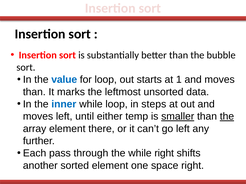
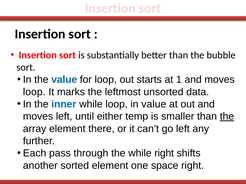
than at (34, 92): than -> loop
in steps: steps -> value
smaller underline: present -> none
